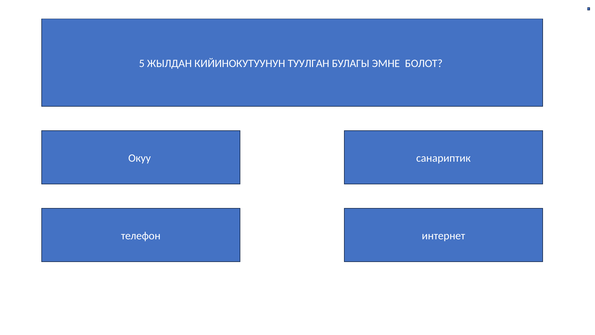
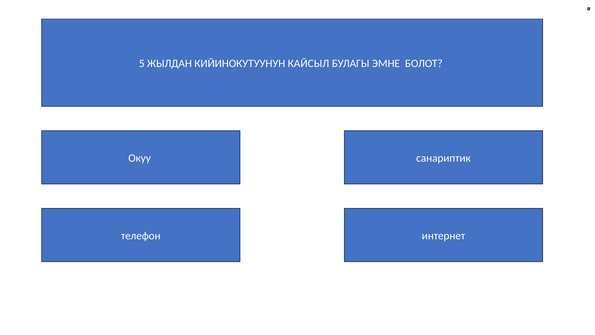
ТУУЛГАН: ТУУЛГАН -> КАЙСЫЛ
